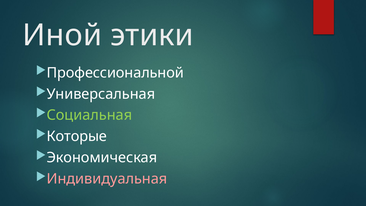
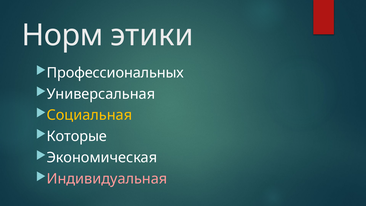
Иной: Иной -> Норм
Профессиональной: Профессиональной -> Профессиональных
Социальная colour: light green -> yellow
